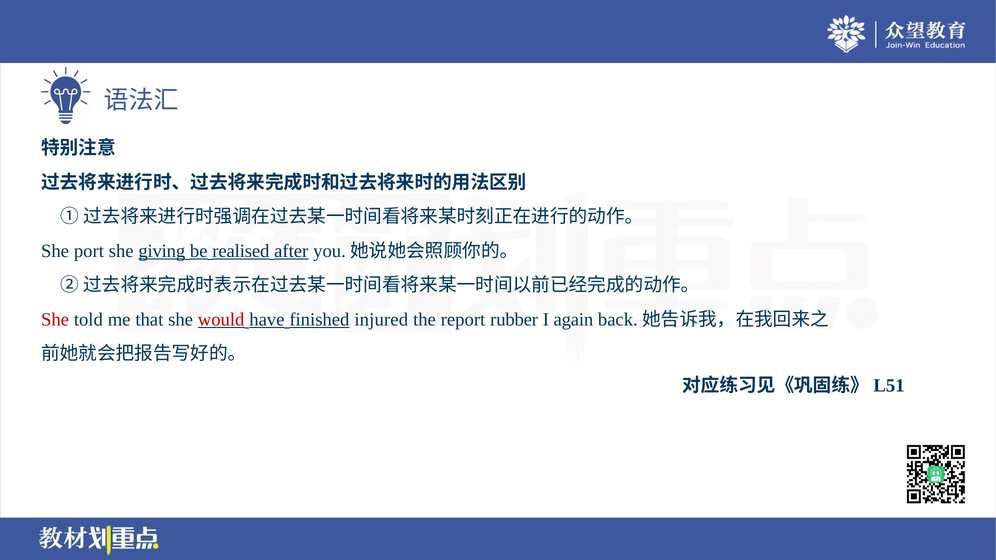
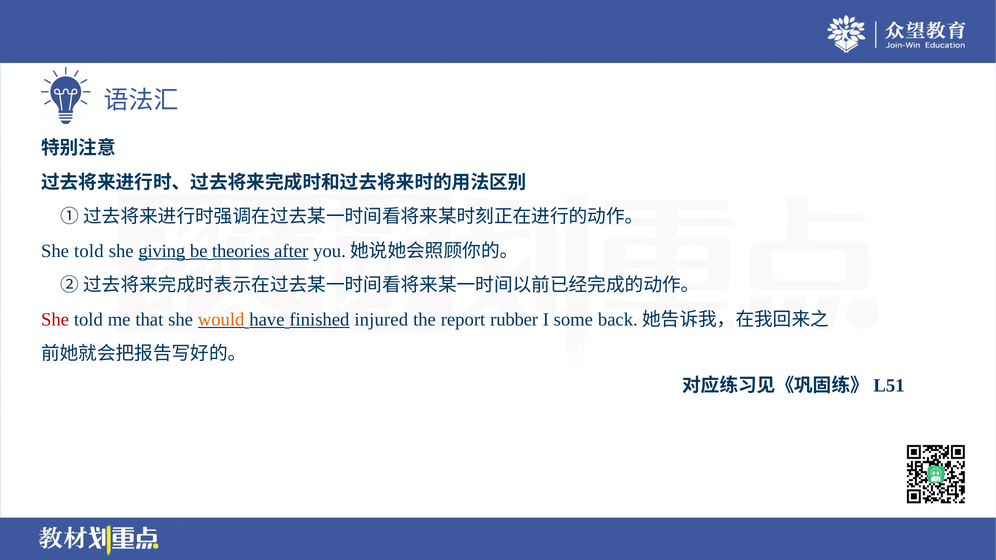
port at (89, 251): port -> told
realised: realised -> theories
would colour: red -> orange
again: again -> some
